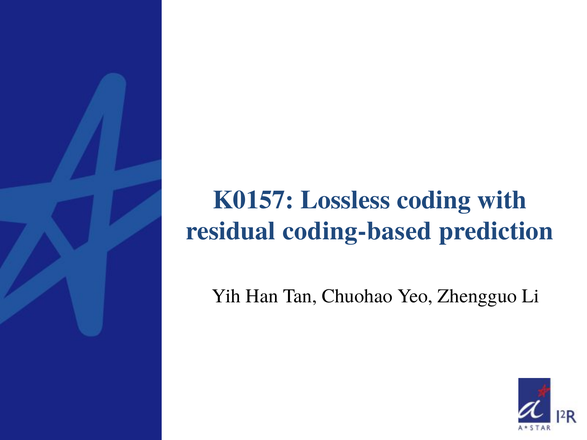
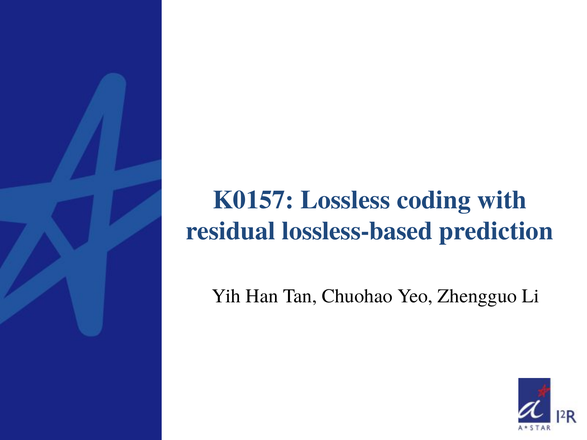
coding-based: coding-based -> lossless-based
